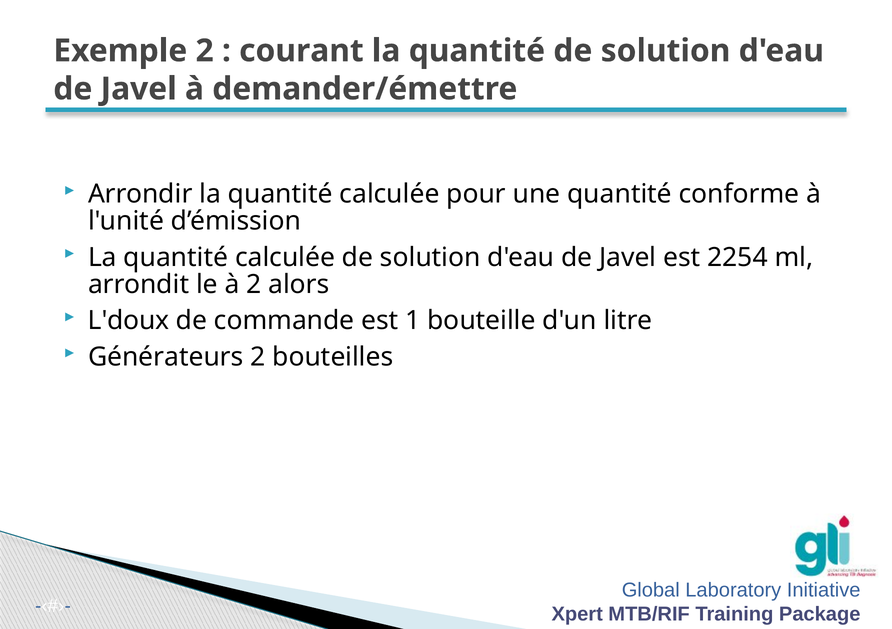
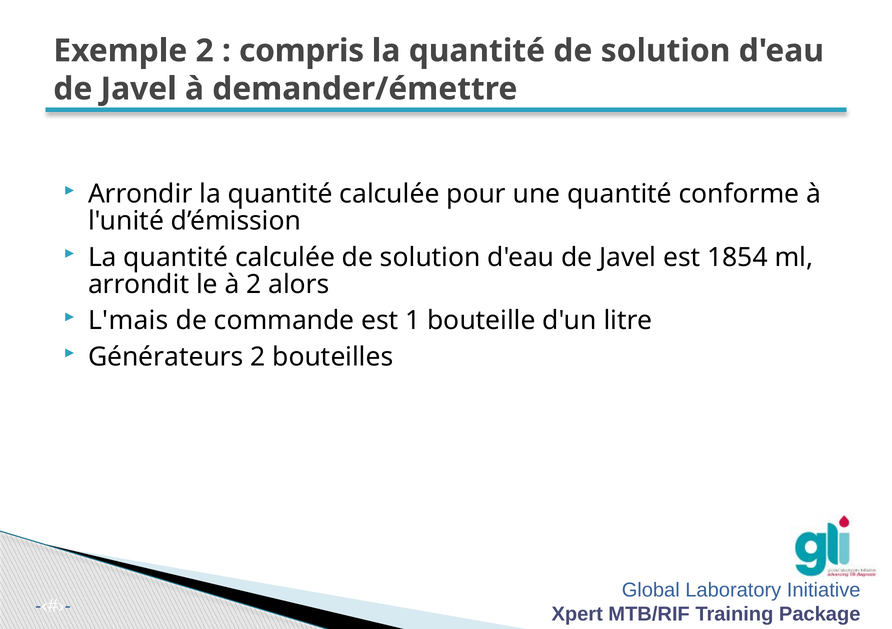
courant: courant -> compris
2254: 2254 -> 1854
L'doux: L'doux -> L'mais
